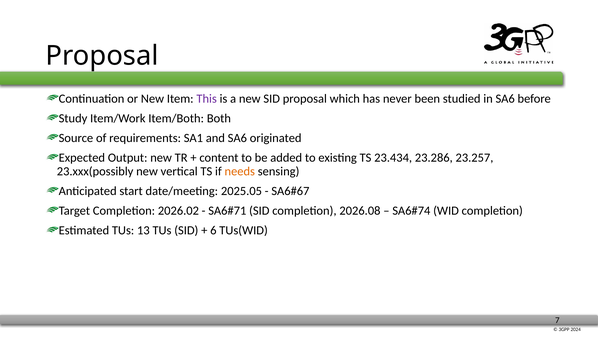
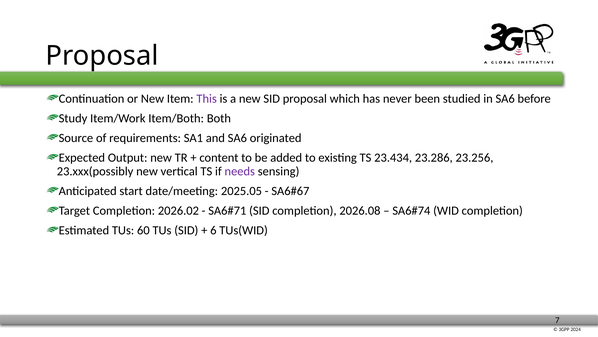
23.257: 23.257 -> 23.256
needs colour: orange -> purple
13: 13 -> 60
